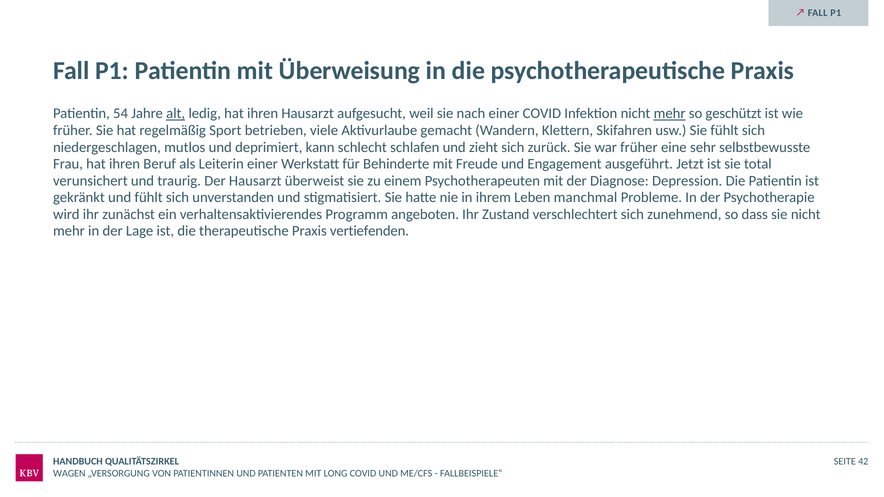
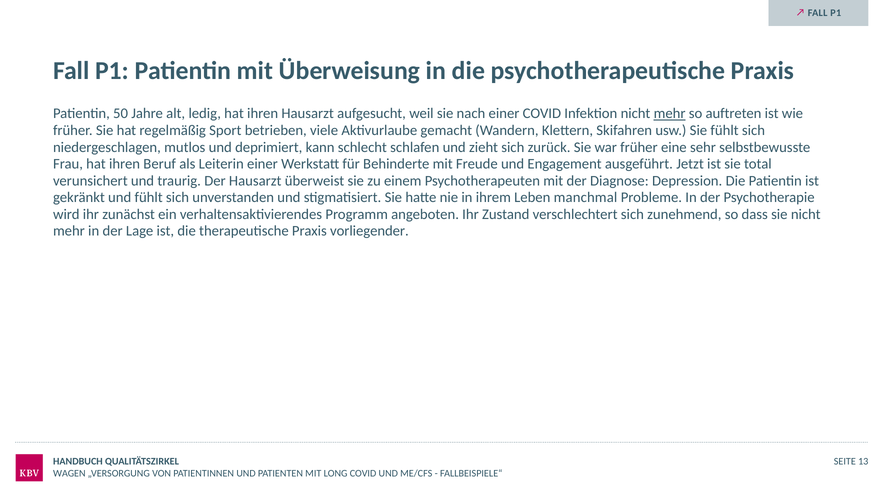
54: 54 -> 50
alt underline: present -> none
geschützt: geschützt -> auftreten
vertiefenden: vertiefenden -> vorliegender
42: 42 -> 13
